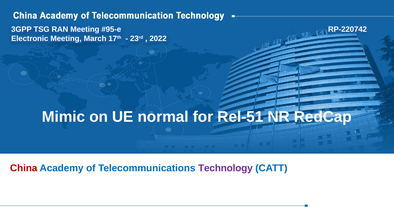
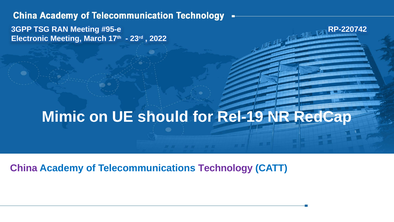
normal: normal -> should
Rel-51: Rel-51 -> Rel-19
China colour: red -> purple
